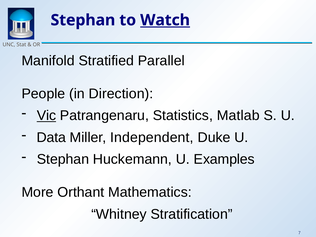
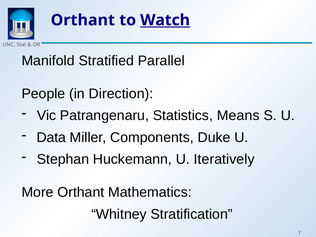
Stephan at (83, 20): Stephan -> Orthant
Vic underline: present -> none
Matlab: Matlab -> Means
Independent: Independent -> Components
Examples: Examples -> Iteratively
